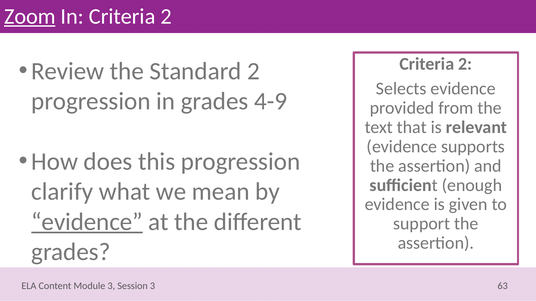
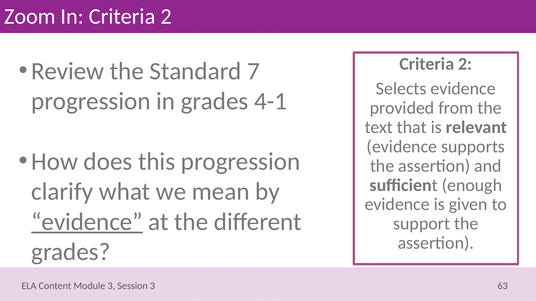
Zoom underline: present -> none
Standard 2: 2 -> 7
4-9: 4-9 -> 4-1
